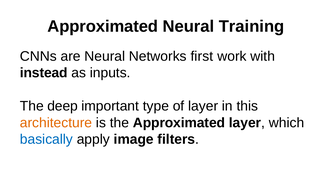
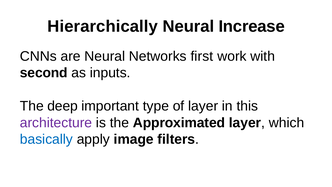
Approximated at (103, 26): Approximated -> Hierarchically
Training: Training -> Increase
instead: instead -> second
architecture colour: orange -> purple
